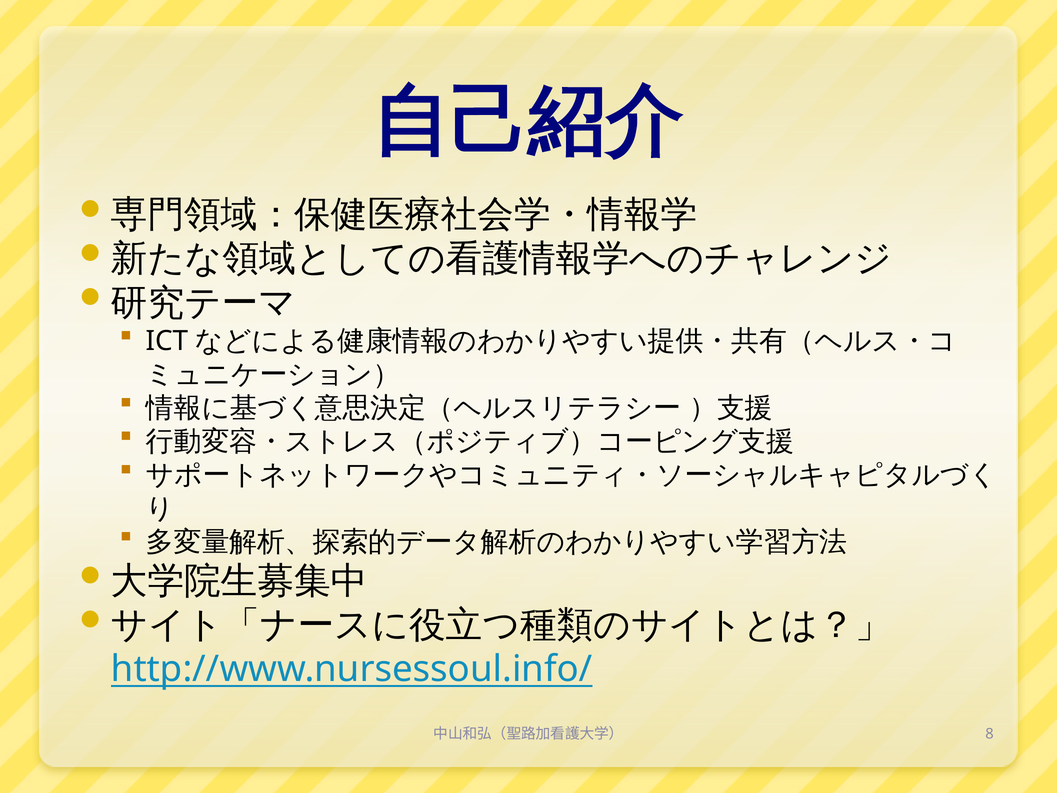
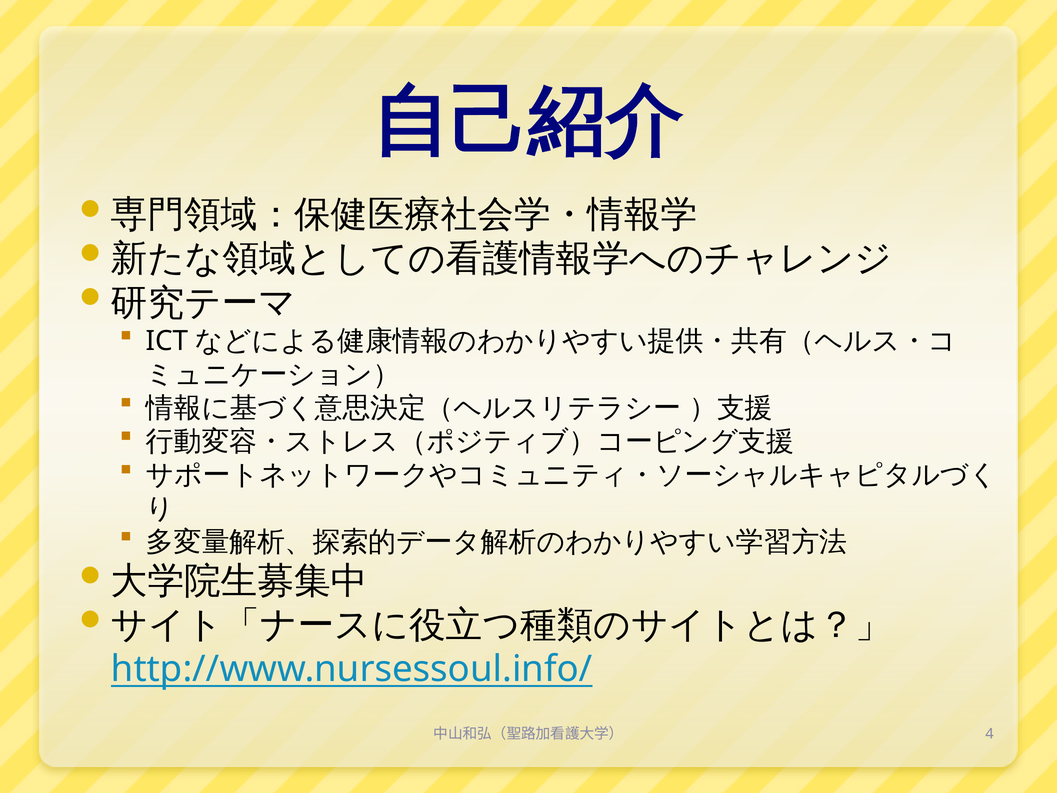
8: 8 -> 4
